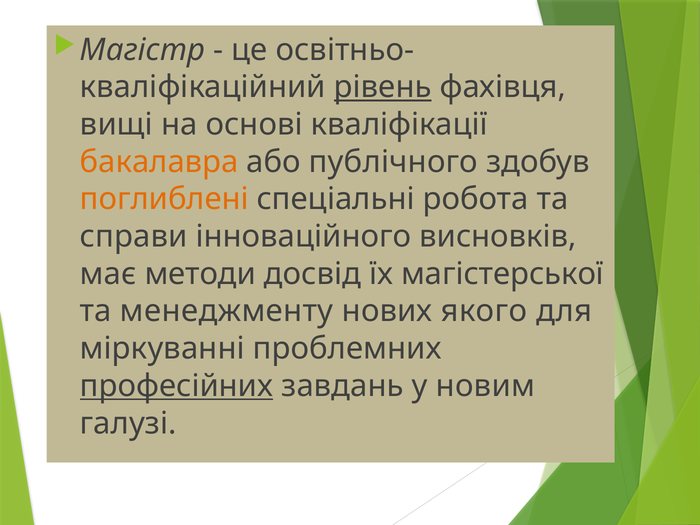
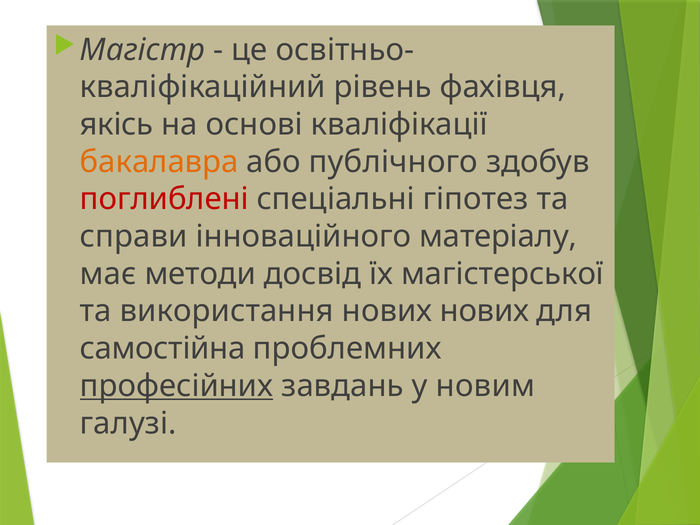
рівень underline: present -> none
вищі: вищі -> якісь
поглиблені colour: orange -> red
робота: робота -> гіпотез
висновків: висновків -> матеріалу
менеджменту: менеджменту -> використання
нових якого: якого -> нових
міркуванні: міркуванні -> самостійна
